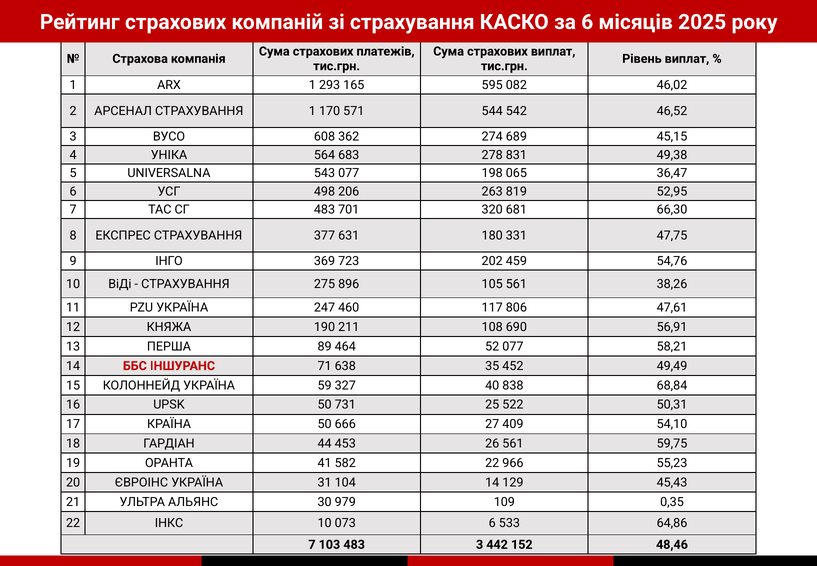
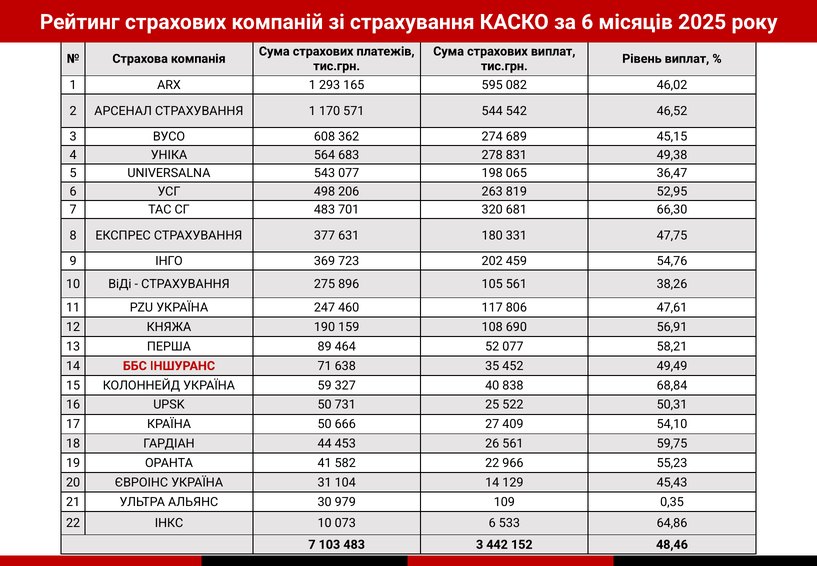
211: 211 -> 159
